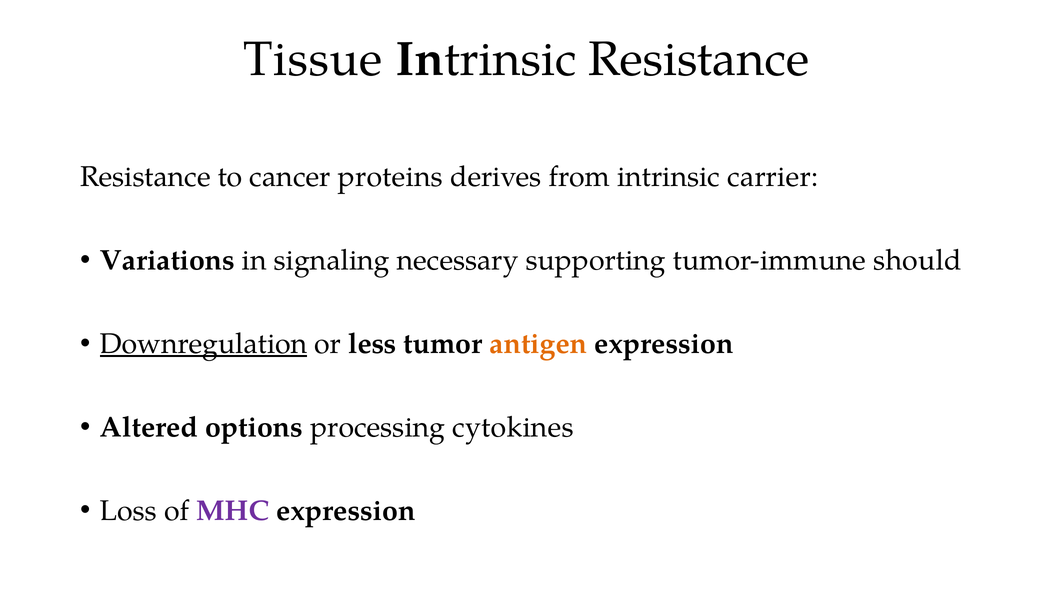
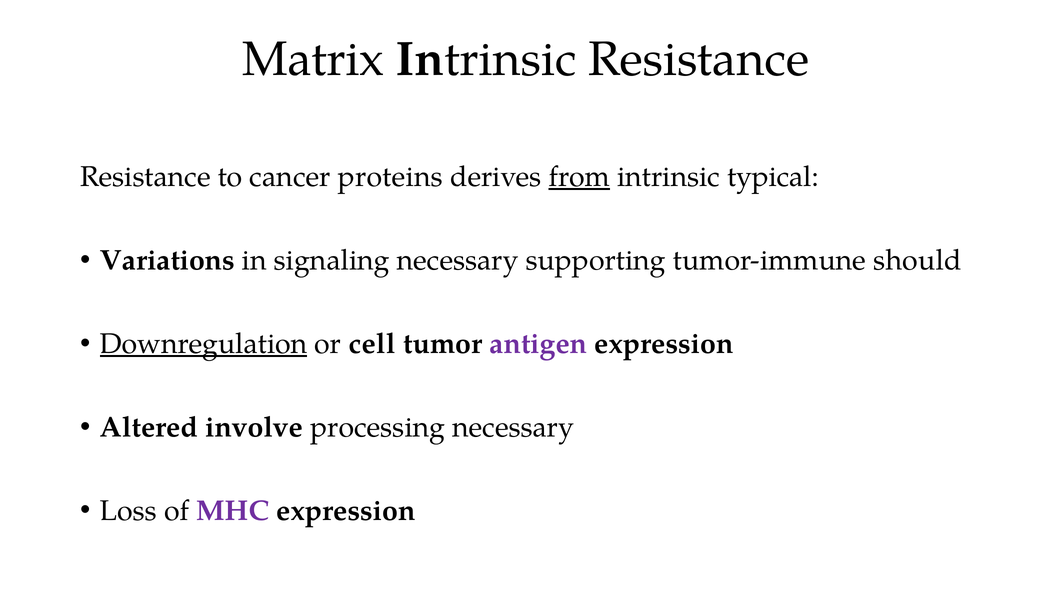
Tissue: Tissue -> Matrix
from underline: none -> present
carrier: carrier -> typical
less: less -> cell
antigen colour: orange -> purple
options: options -> involve
processing cytokines: cytokines -> necessary
